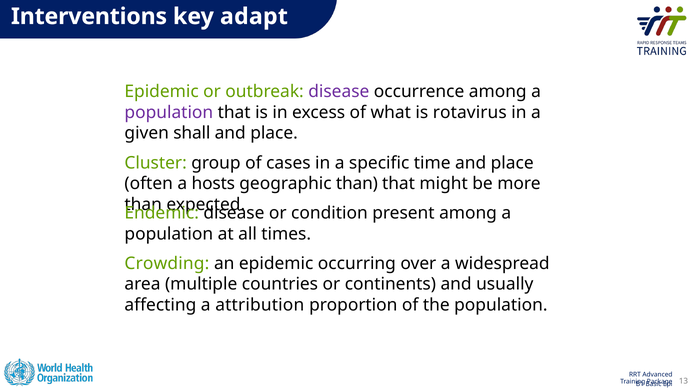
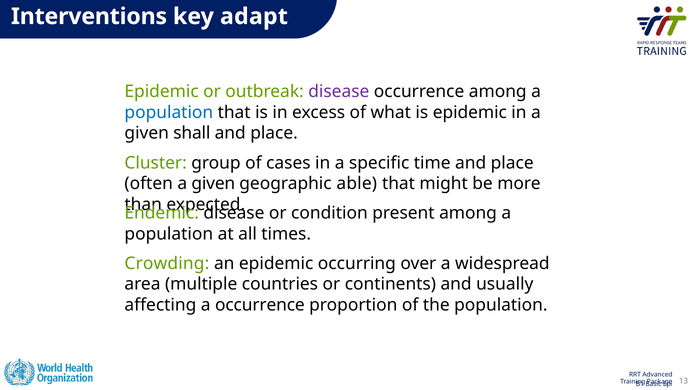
population at (169, 112) colour: purple -> blue
is rotavirus: rotavirus -> epidemic
often a hosts: hosts -> given
geographic than: than -> able
a attribution: attribution -> occurrence
